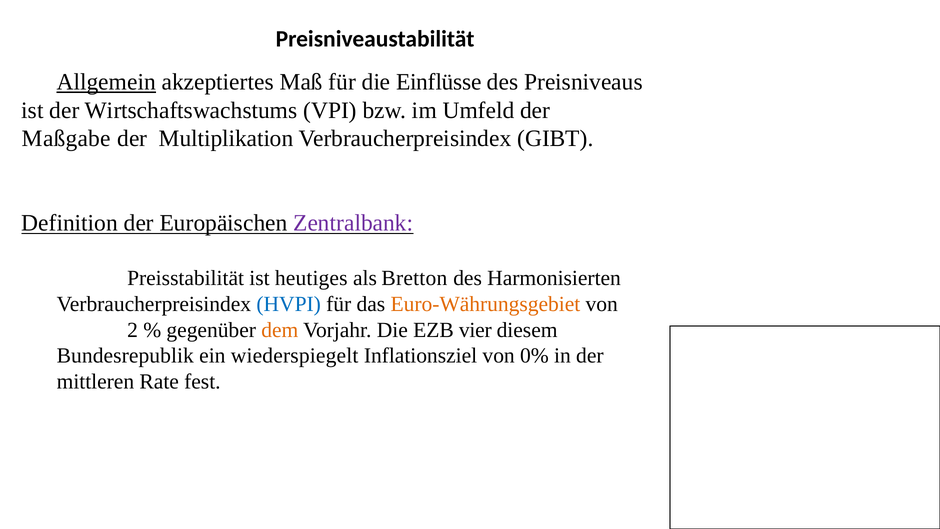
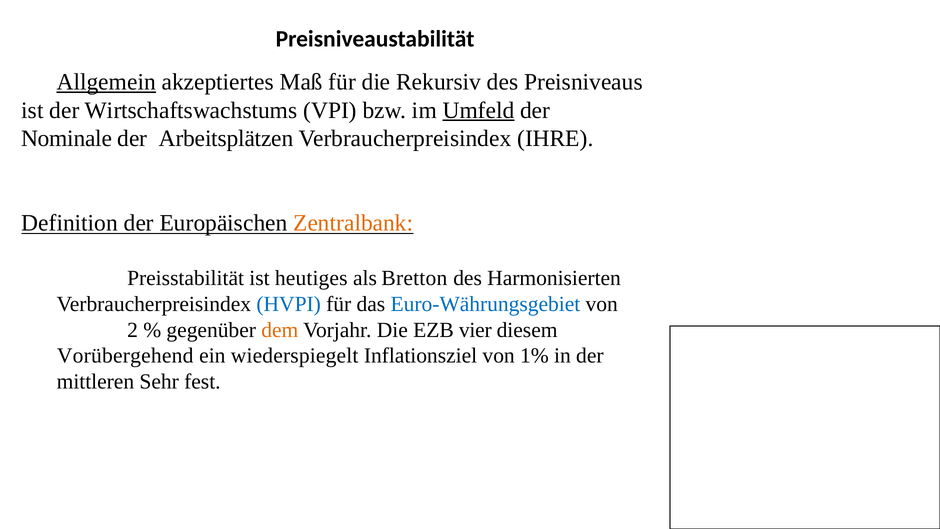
Einflüsse: Einflüsse -> Rekursiv
Umfeld underline: none -> present
Maßgabe: Maßgabe -> Nominale
Multiplikation: Multiplikation -> Arbeitsplätzen
GIBT: GIBT -> IHRE
Zentralbank colour: purple -> orange
Euro-Währungsgebiet colour: orange -> blue
Bundesrepublik: Bundesrepublik -> Vorübergehend
0%: 0% -> 1%
Rate: Rate -> Sehr
